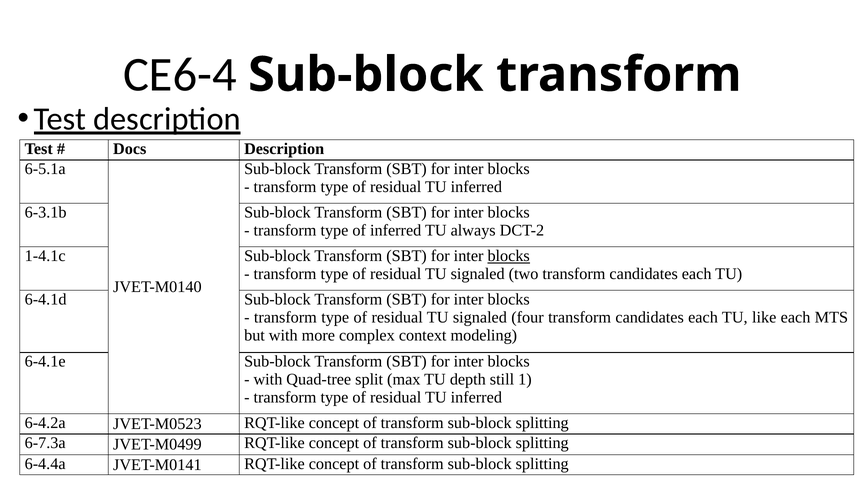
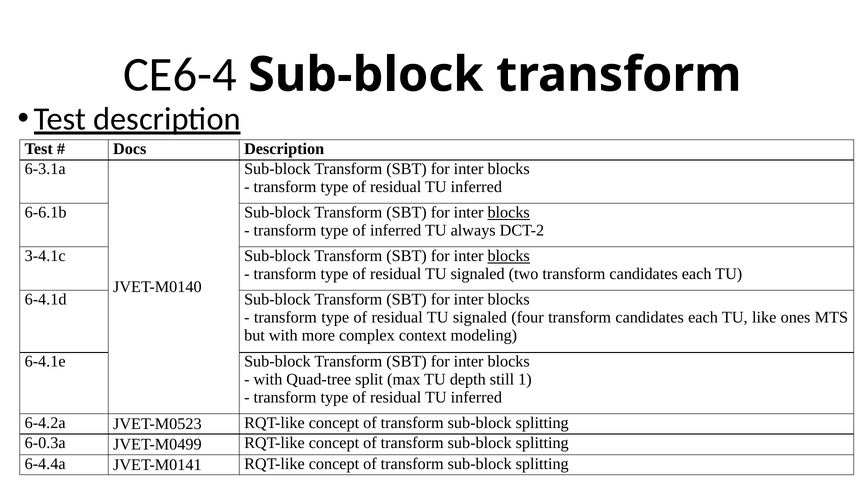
6-5.1a: 6-5.1a -> 6-3.1a
6-3.1b: 6-3.1b -> 6-6.1b
blocks at (509, 212) underline: none -> present
1-4.1c: 1-4.1c -> 3-4.1c
like each: each -> ones
6-7.3a: 6-7.3a -> 6-0.3a
